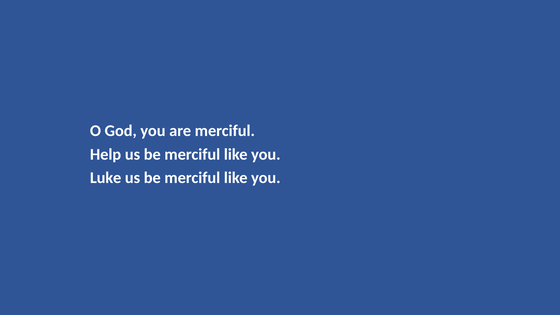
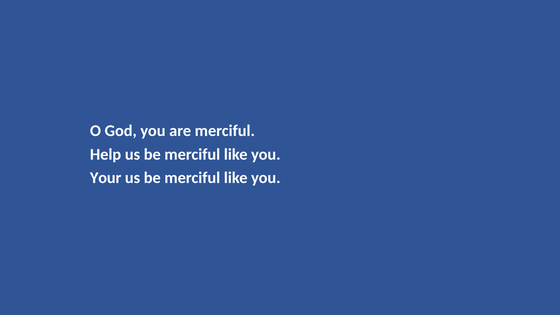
Luke: Luke -> Your
